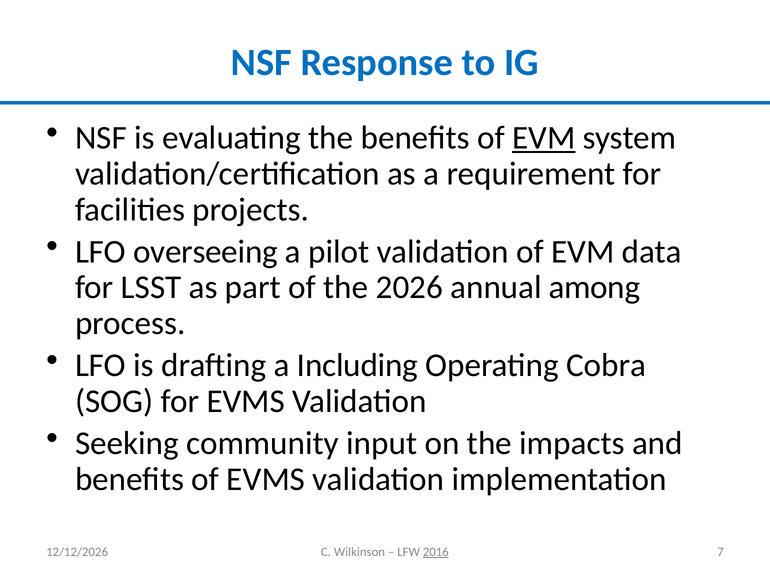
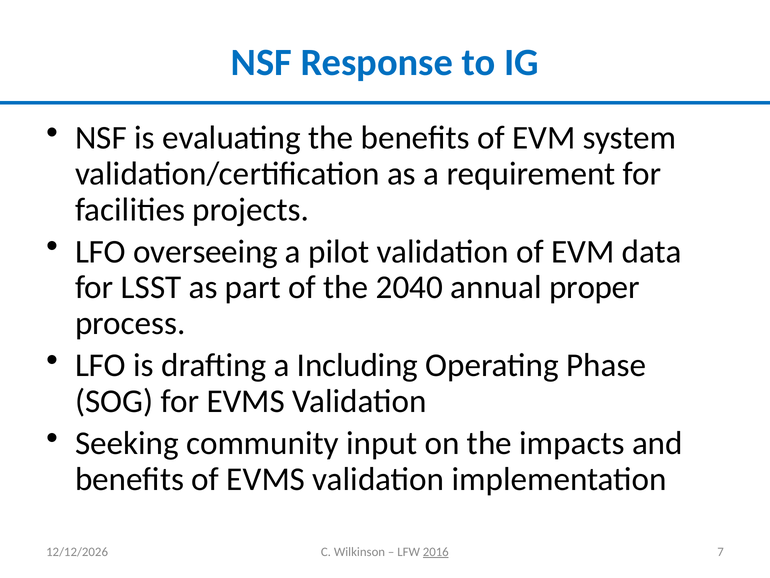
EVM at (544, 138) underline: present -> none
2026: 2026 -> 2040
among: among -> proper
Cobra: Cobra -> Phase
